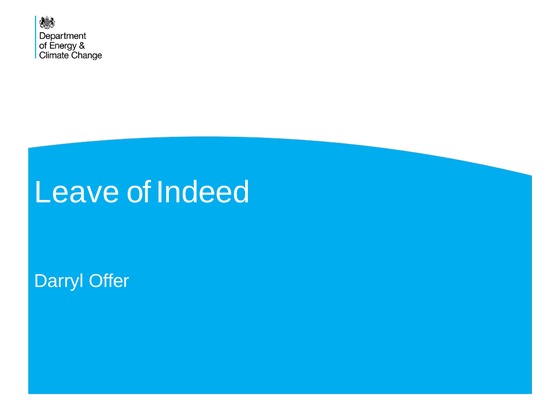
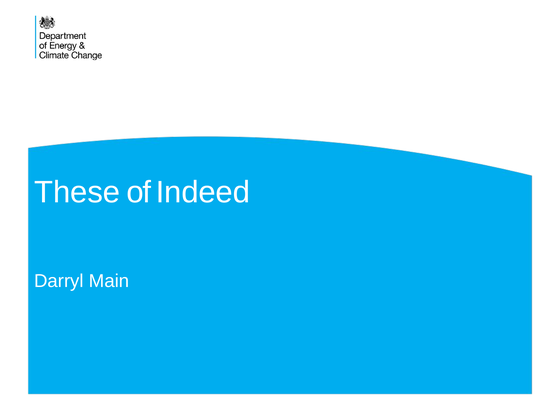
Leave: Leave -> These
Offer: Offer -> Main
